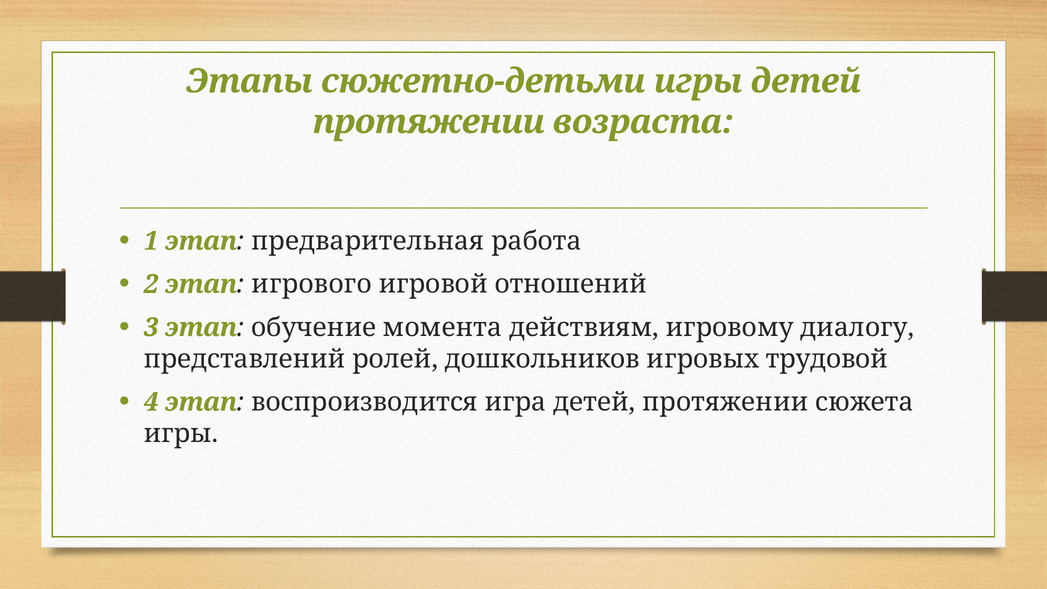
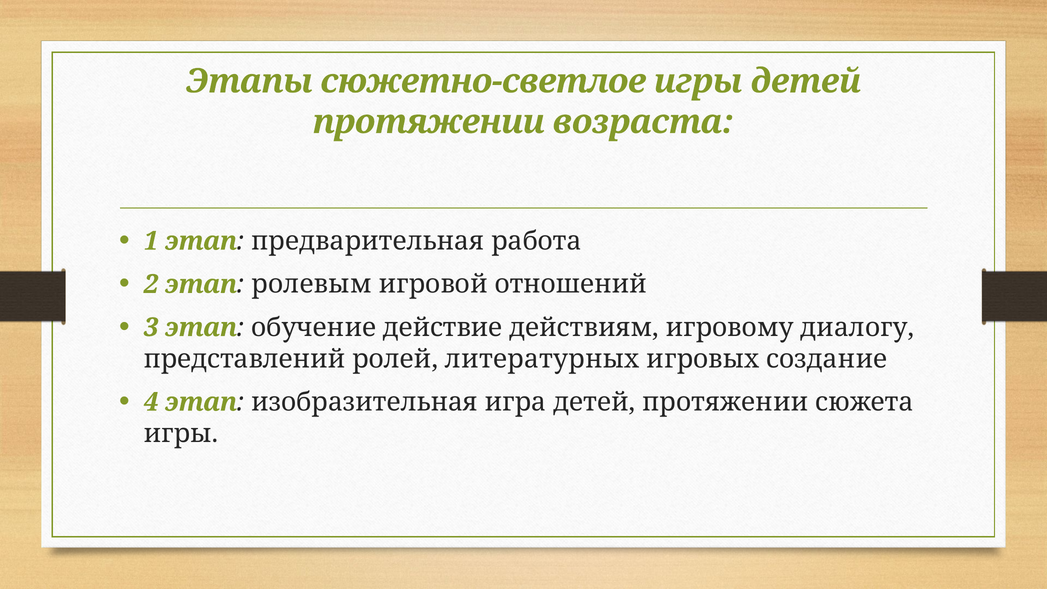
сюжетно-детьми: сюжетно-детьми -> сюжетно-светлое
игрового: игрового -> ролевым
момента: момента -> действие
дошкольников: дошкольников -> литературных
трудовой: трудовой -> создание
воспроизводится: воспроизводится -> изобразительная
